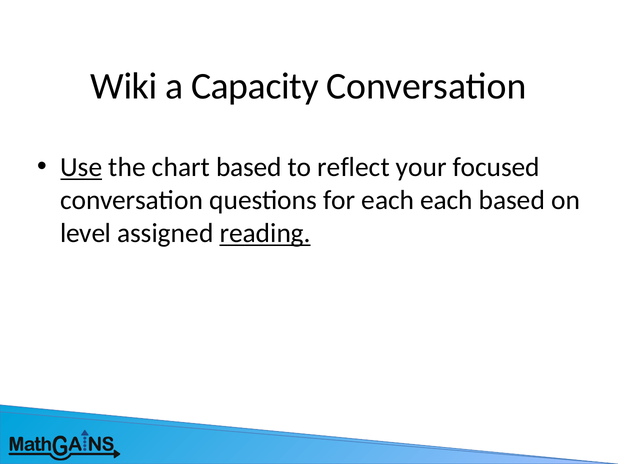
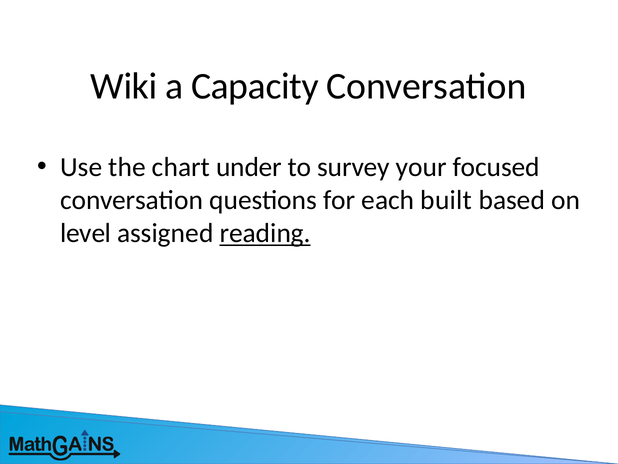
Use underline: present -> none
chart based: based -> under
reflect: reflect -> survey
each each: each -> built
